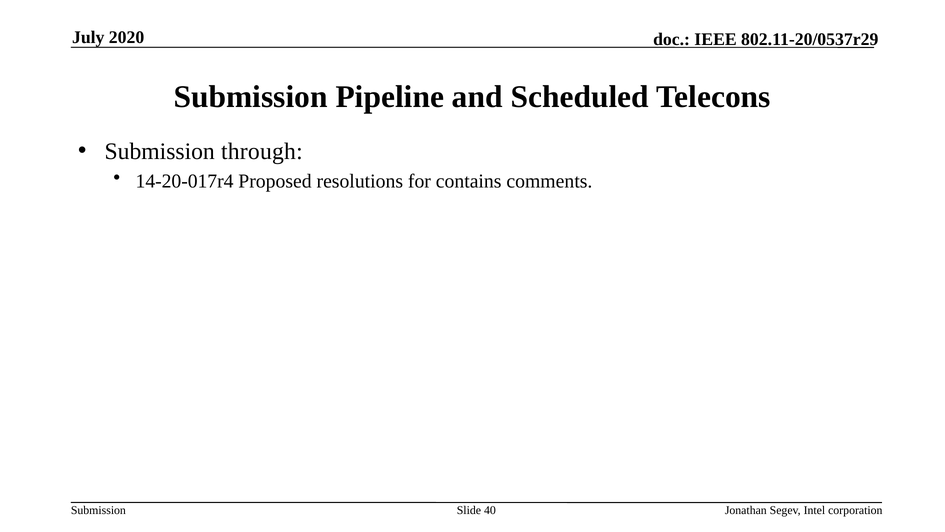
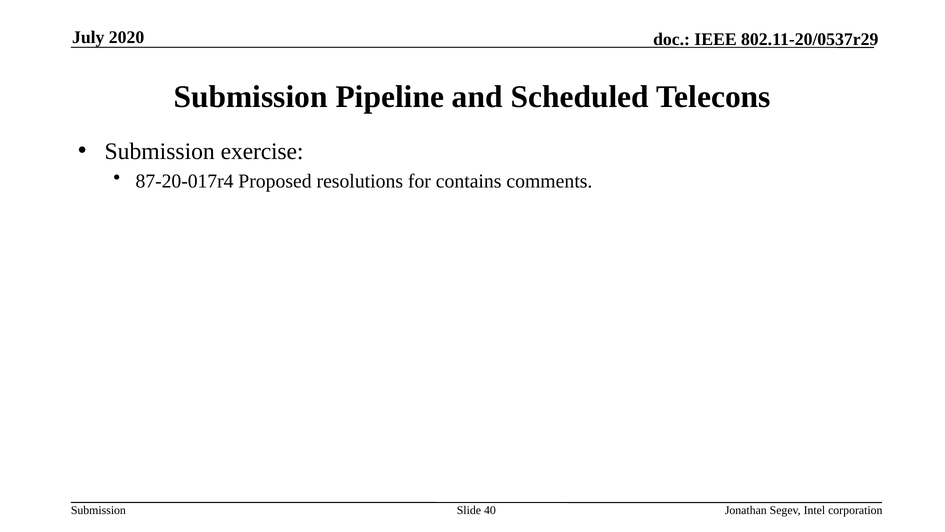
through: through -> exercise
14-20-017r4: 14-20-017r4 -> 87-20-017r4
